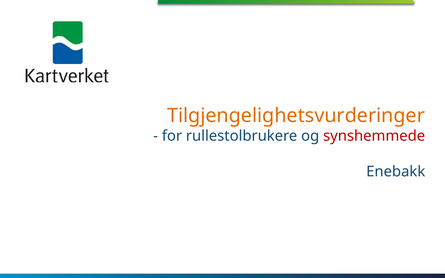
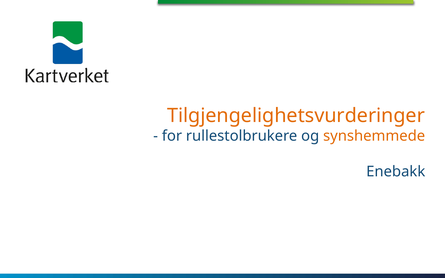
synshemmede colour: red -> orange
